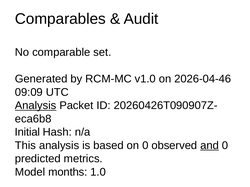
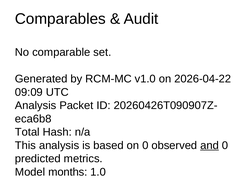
2026-04-46: 2026-04-46 -> 2026-04-22
Analysis at (36, 106) underline: present -> none
Initial: Initial -> Total
